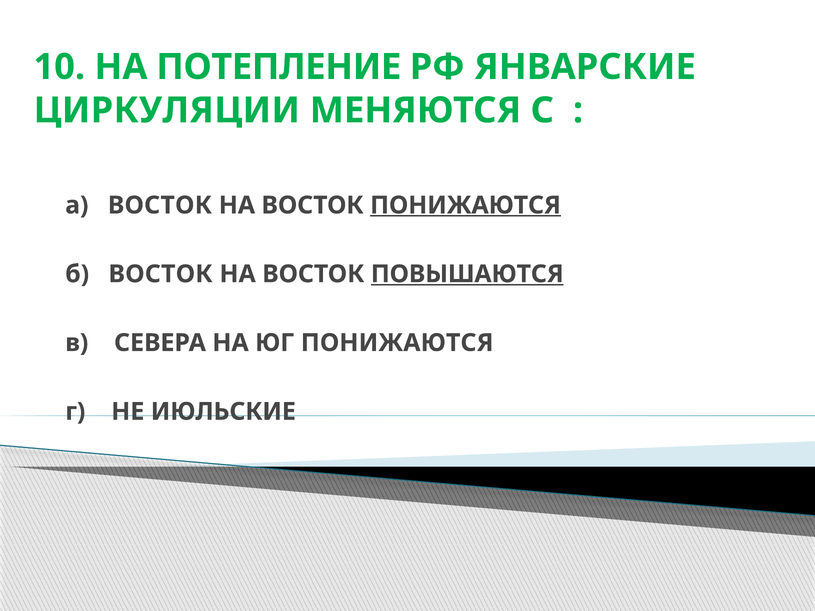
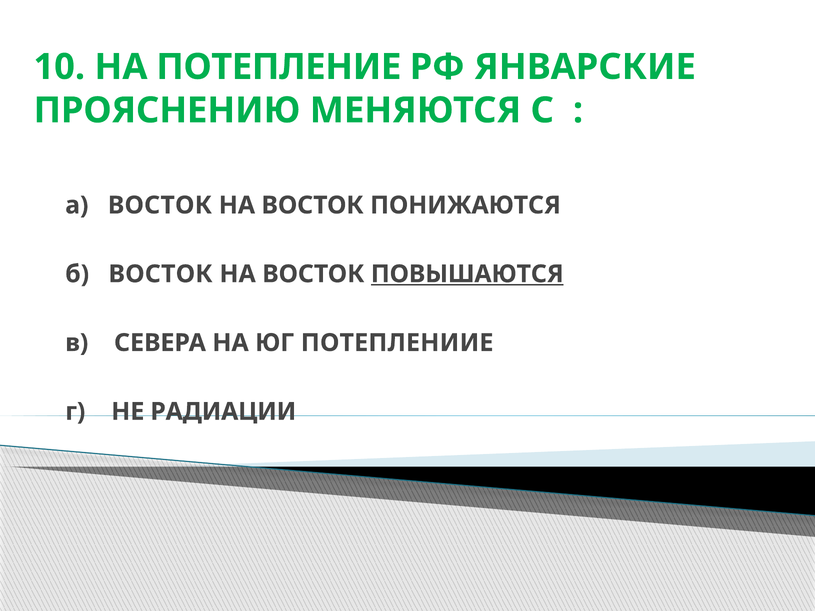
ЦИРКУЛЯЦИИ: ЦИРКУЛЯЦИИ -> ПРОЯСНЕНИЮ
ПОНИЖАЮТСЯ at (465, 205) underline: present -> none
ЮГ ПОНИЖАЮТСЯ: ПОНИЖАЮТСЯ -> ПОТЕПЛЕНИИЕ
ИЮЛЬСКИЕ: ИЮЛЬСКИЕ -> РАДИАЦИИ
